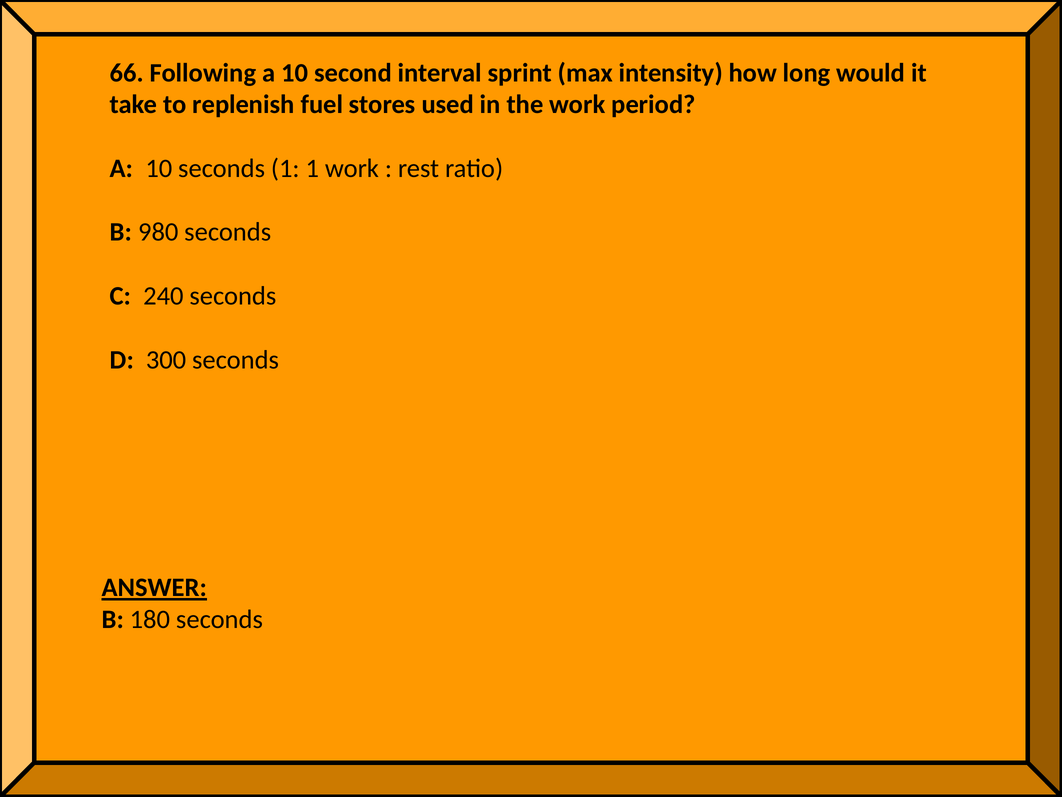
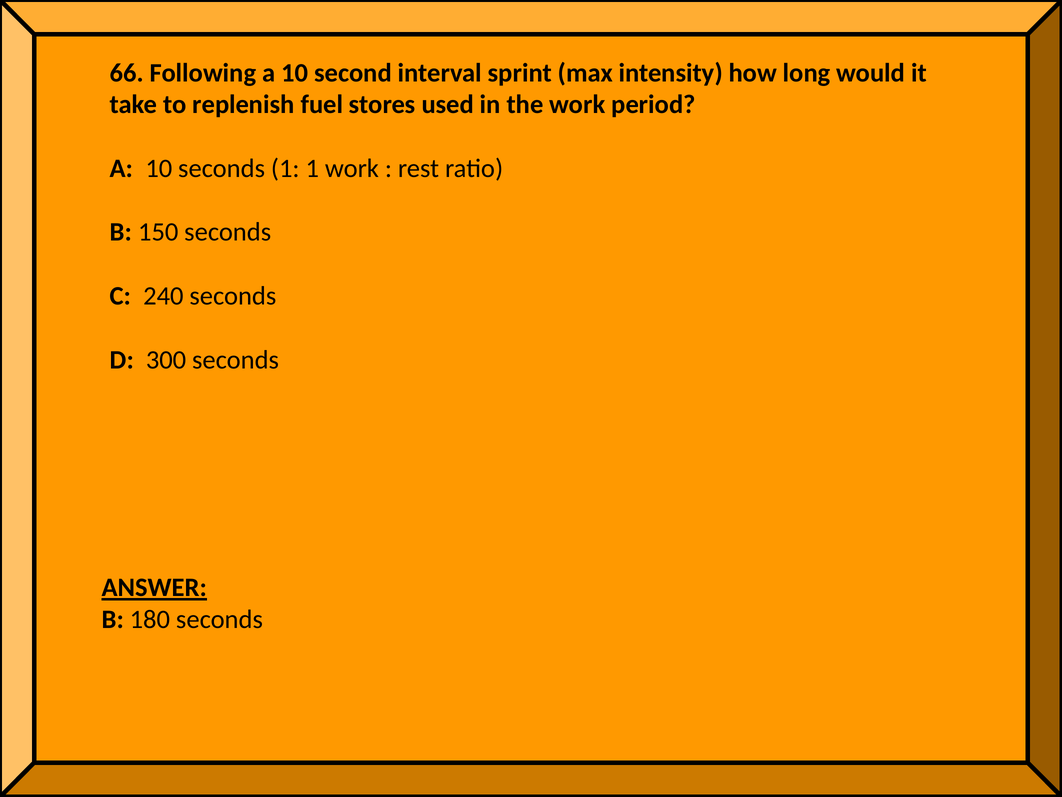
980: 980 -> 150
